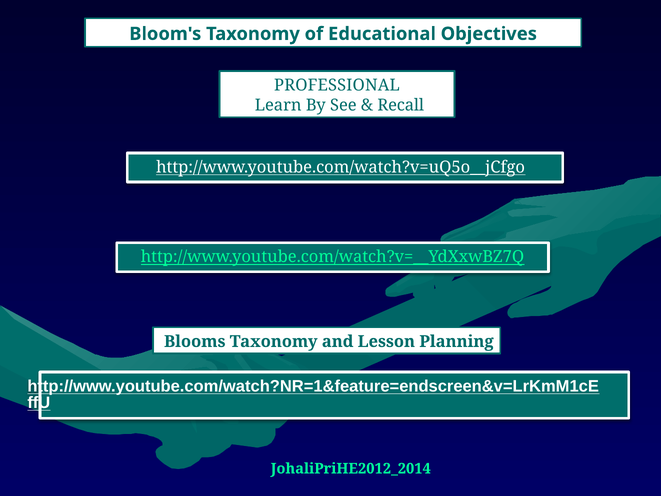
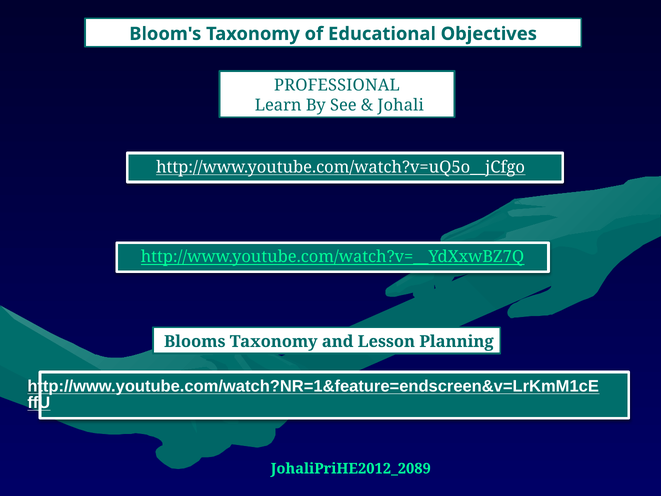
Recall: Recall -> Johali
JohaliPriHE2012_2014: JohaliPriHE2012_2014 -> JohaliPriHE2012_2089
